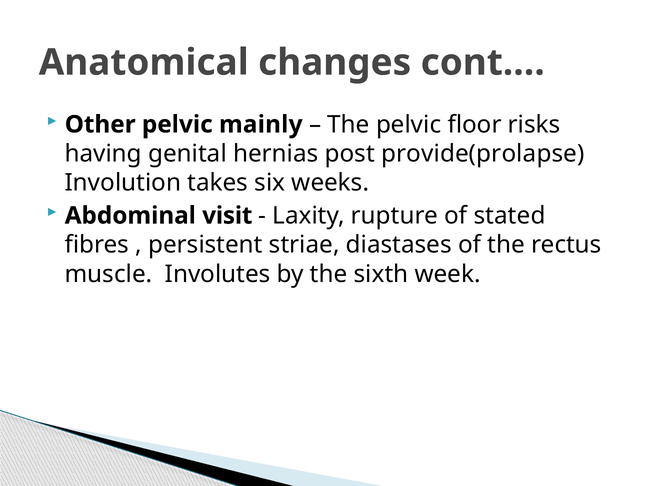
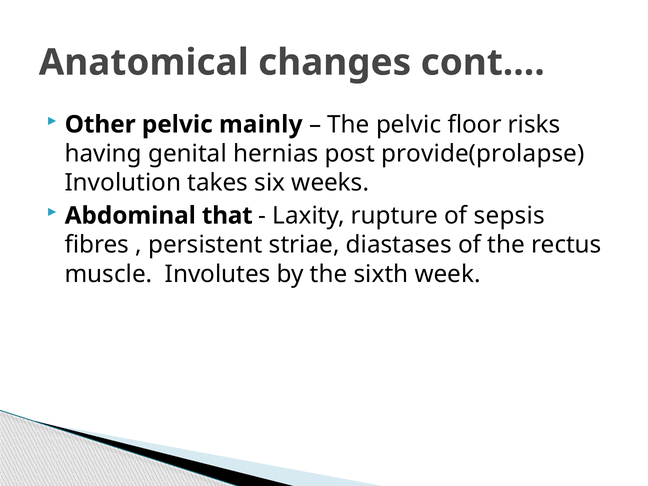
visit: visit -> that
stated: stated -> sepsis
